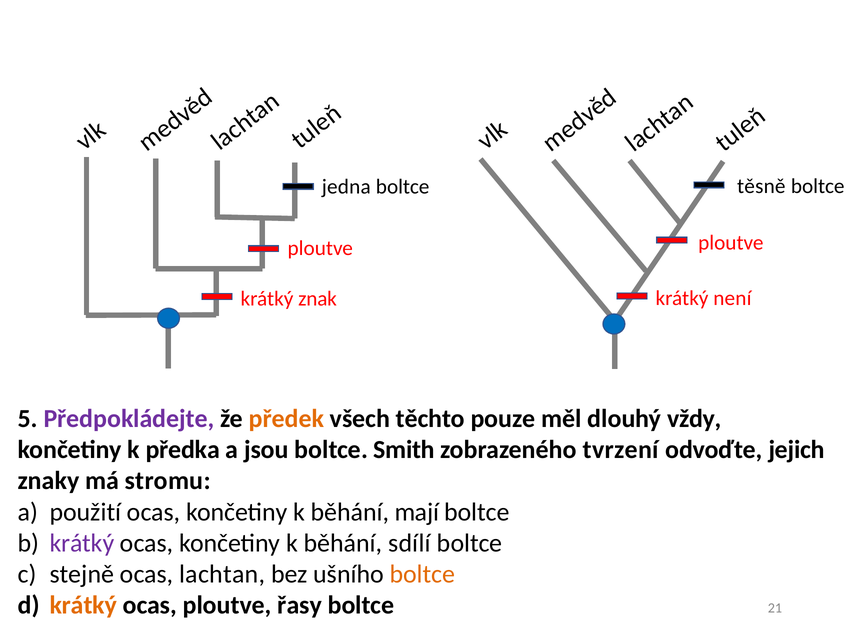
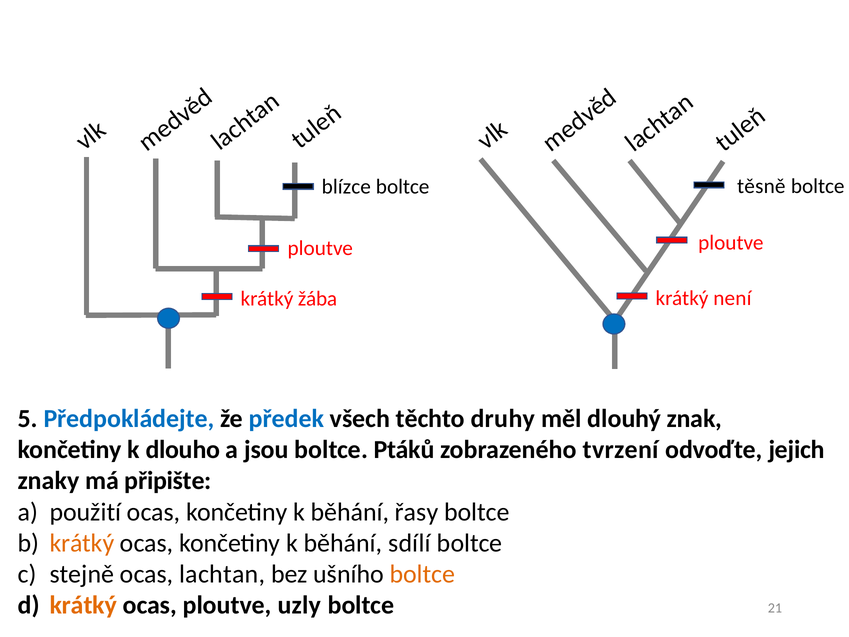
jedna: jedna -> blízce
znak: znak -> žába
Předpokládejte colour: purple -> blue
předek colour: orange -> blue
pouze: pouze -> druhy
vždy: vždy -> znak
předka: předka -> dlouho
Smith: Smith -> Ptáků
stromu: stromu -> připište
mají: mají -> řasy
krátký at (82, 543) colour: purple -> orange
řasy: řasy -> uzly
